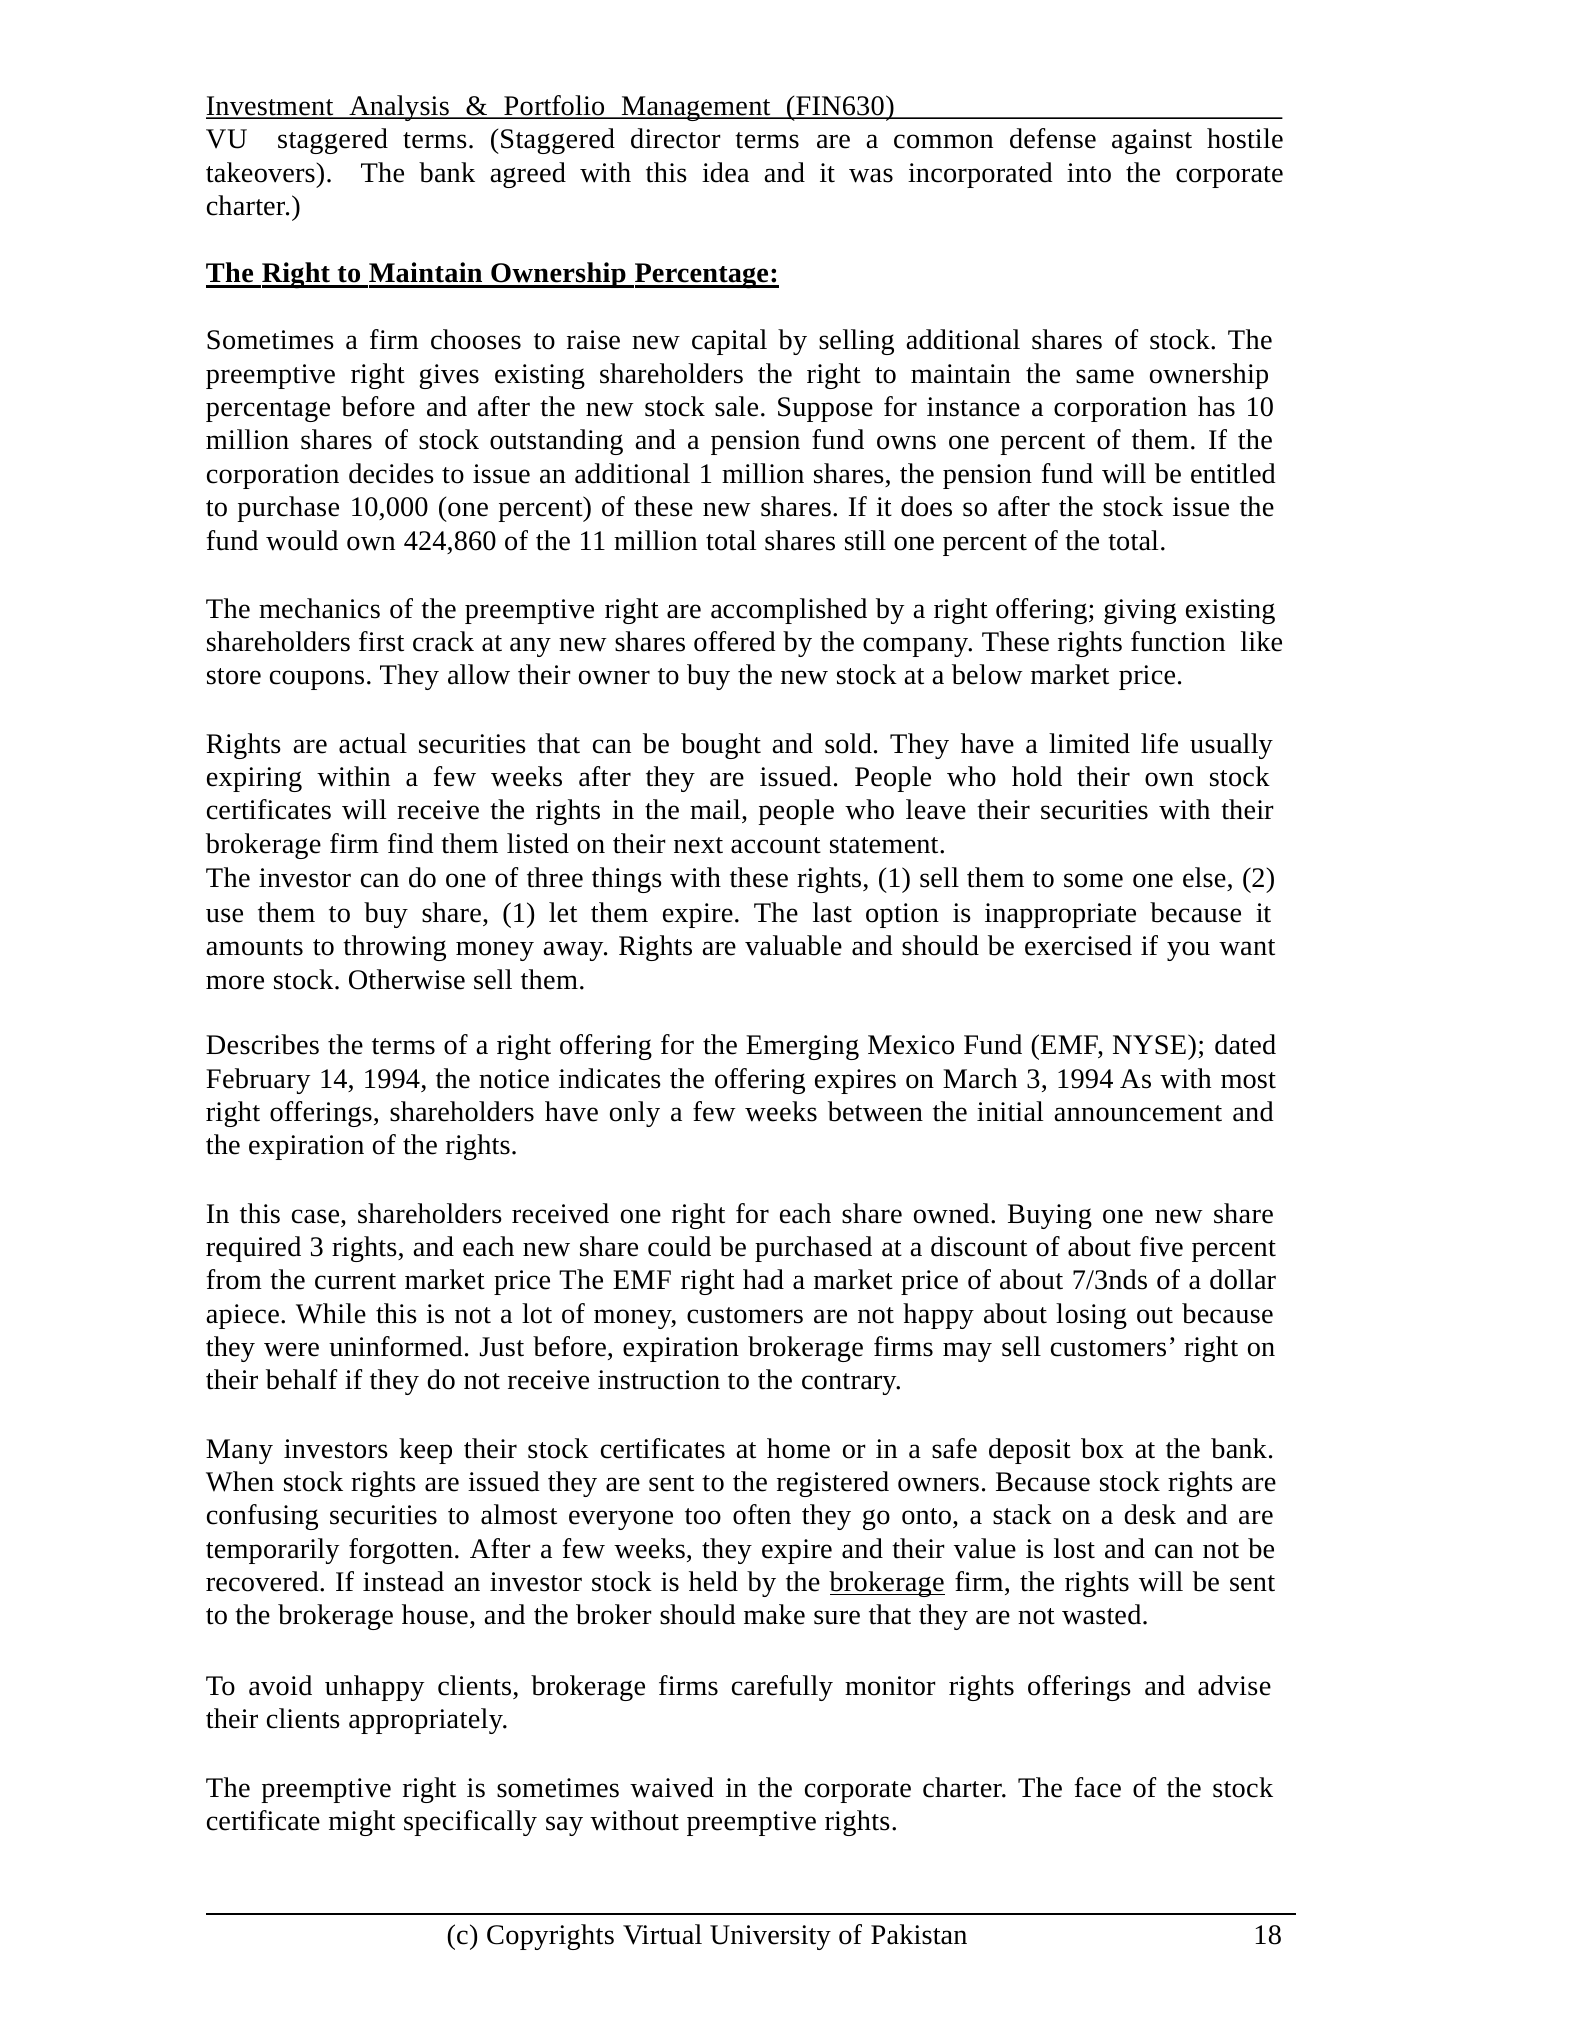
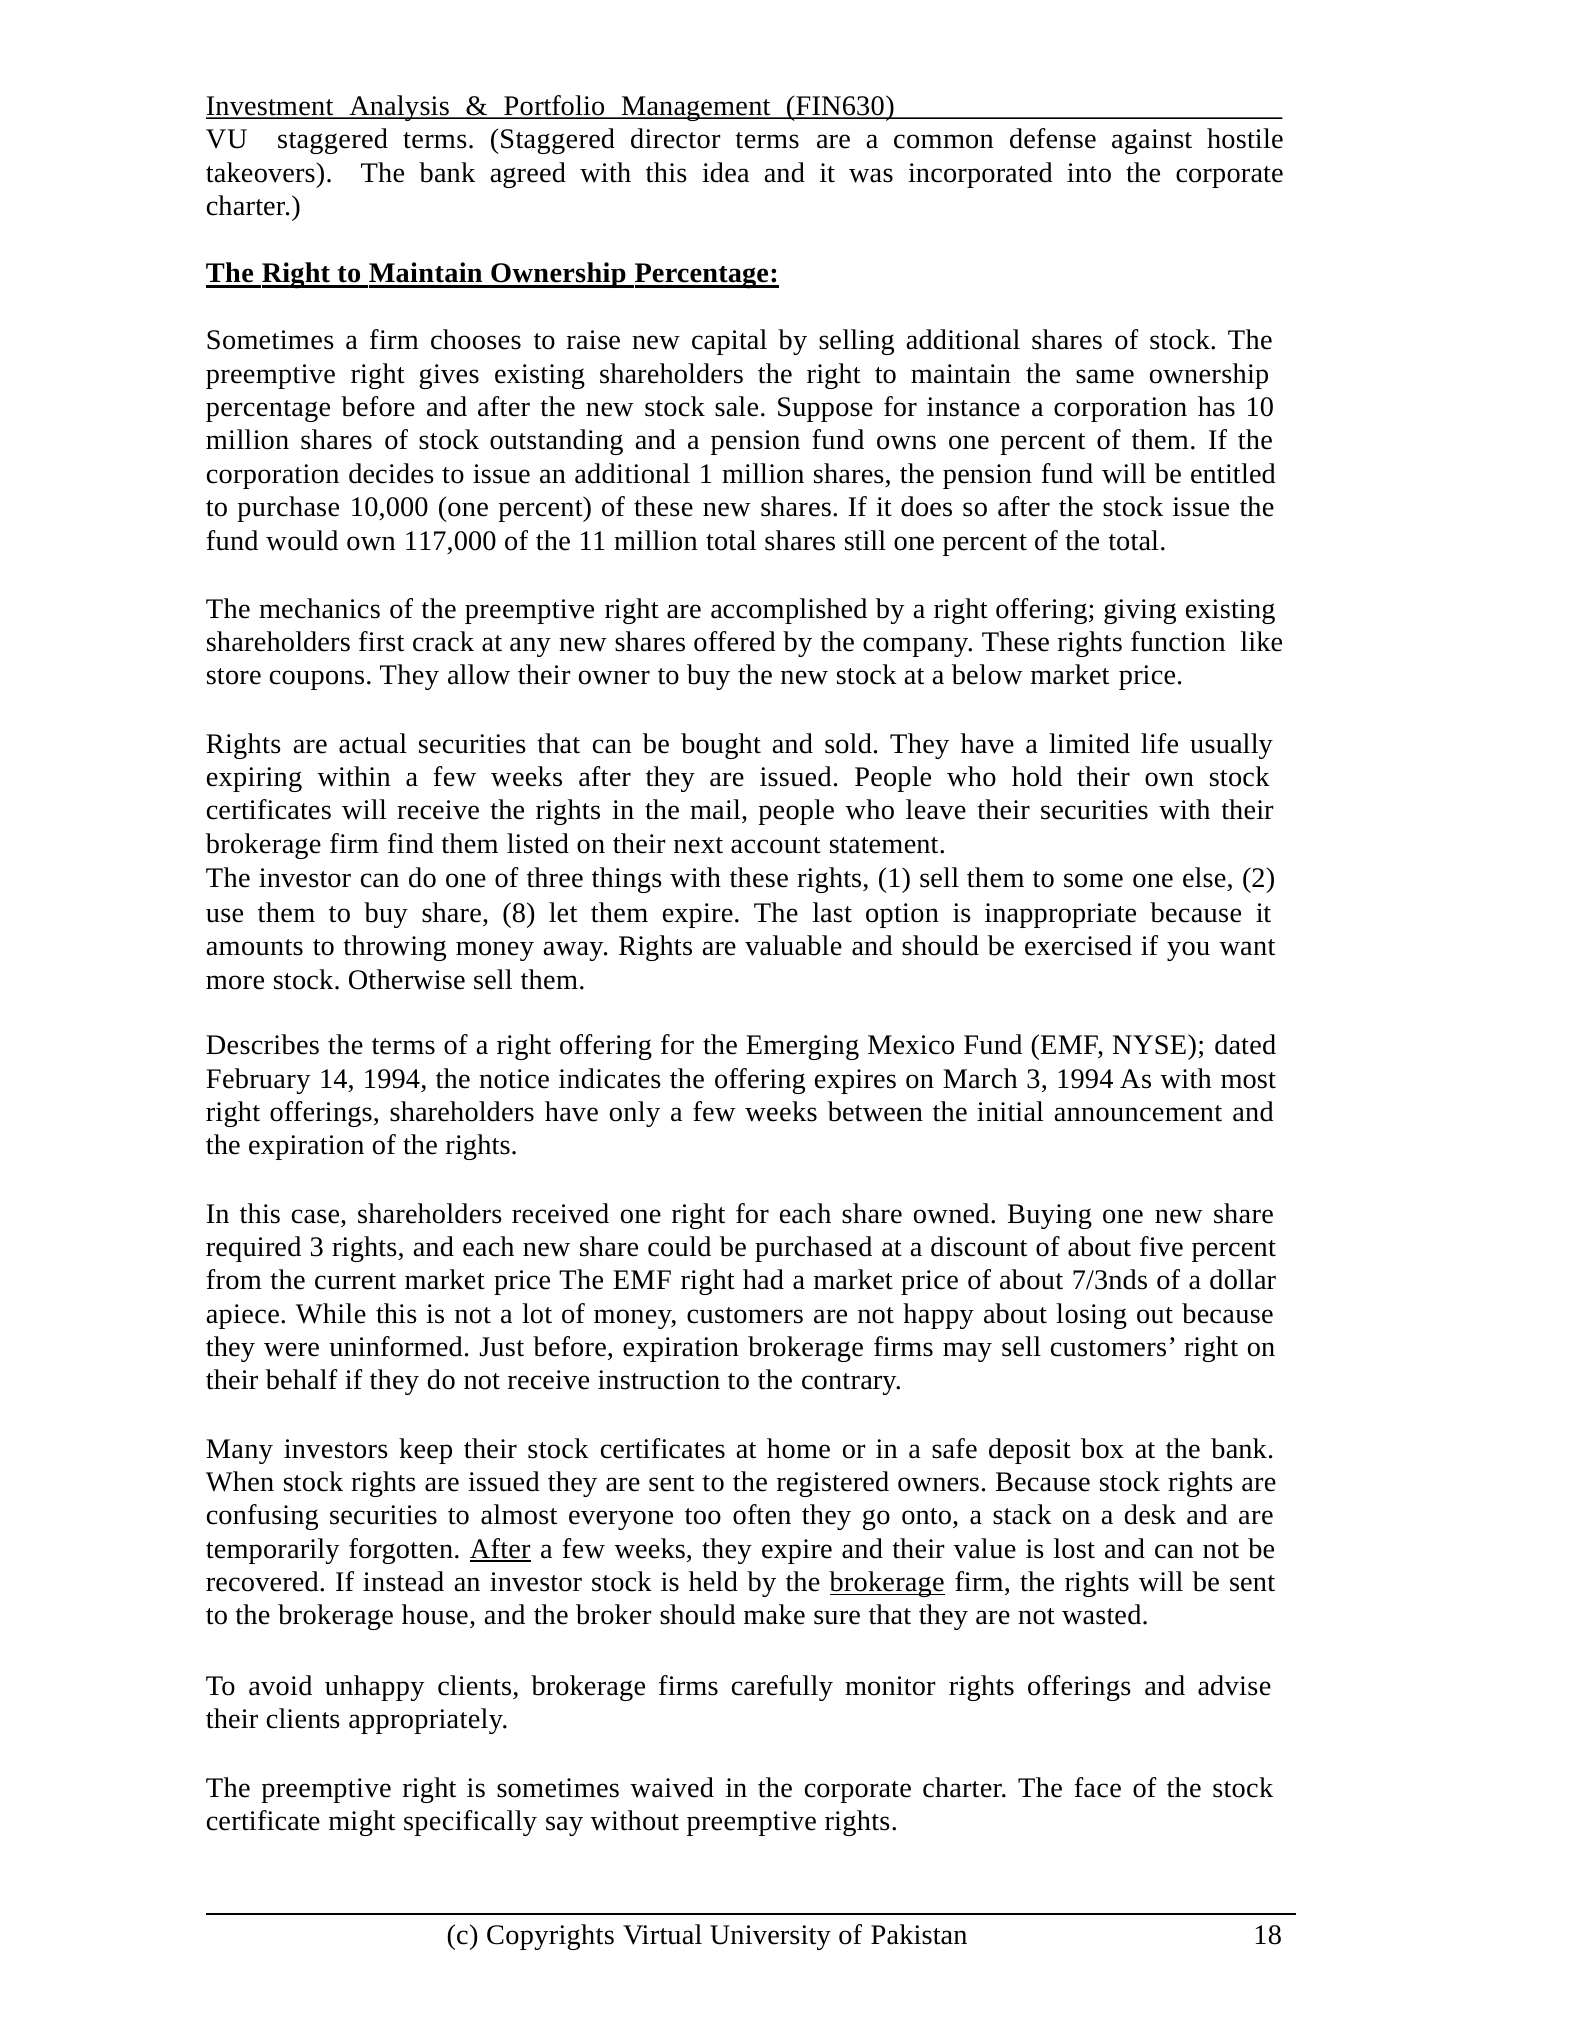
424,860: 424,860 -> 117,000
share 1: 1 -> 8
After at (500, 1549) underline: none -> present
